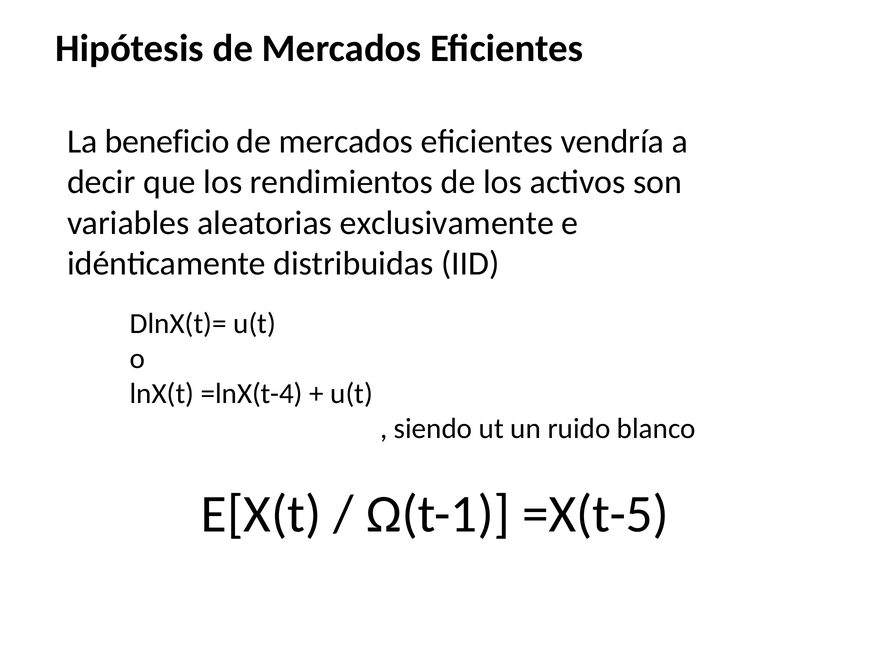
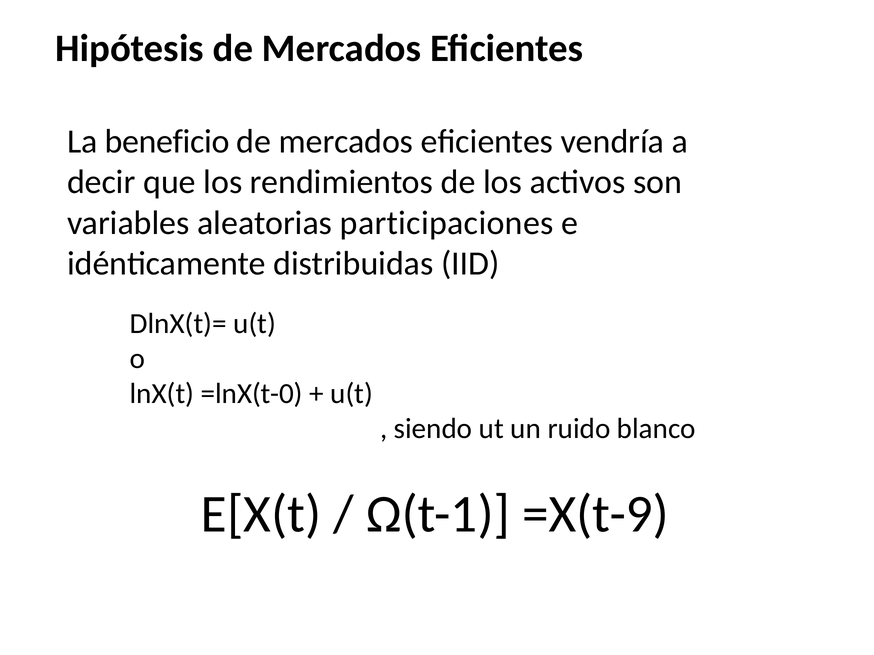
exclusivamente: exclusivamente -> participaciones
=lnX(t-4: =lnX(t-4 -> =lnX(t-0
=X(t-5: =X(t-5 -> =X(t-9
